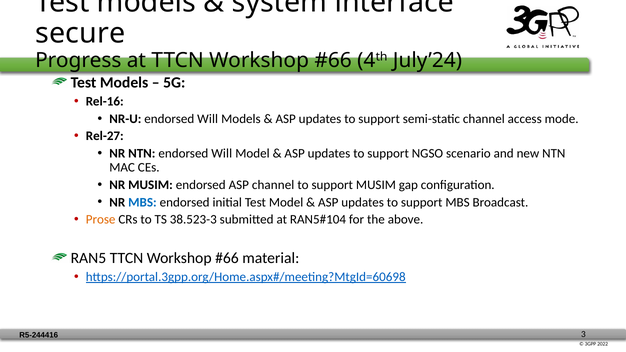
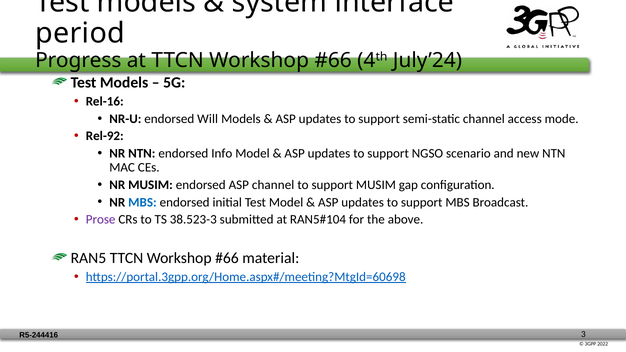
secure: secure -> period
Rel-27: Rel-27 -> Rel-92
NTN endorsed Will: Will -> Info
Prose colour: orange -> purple
